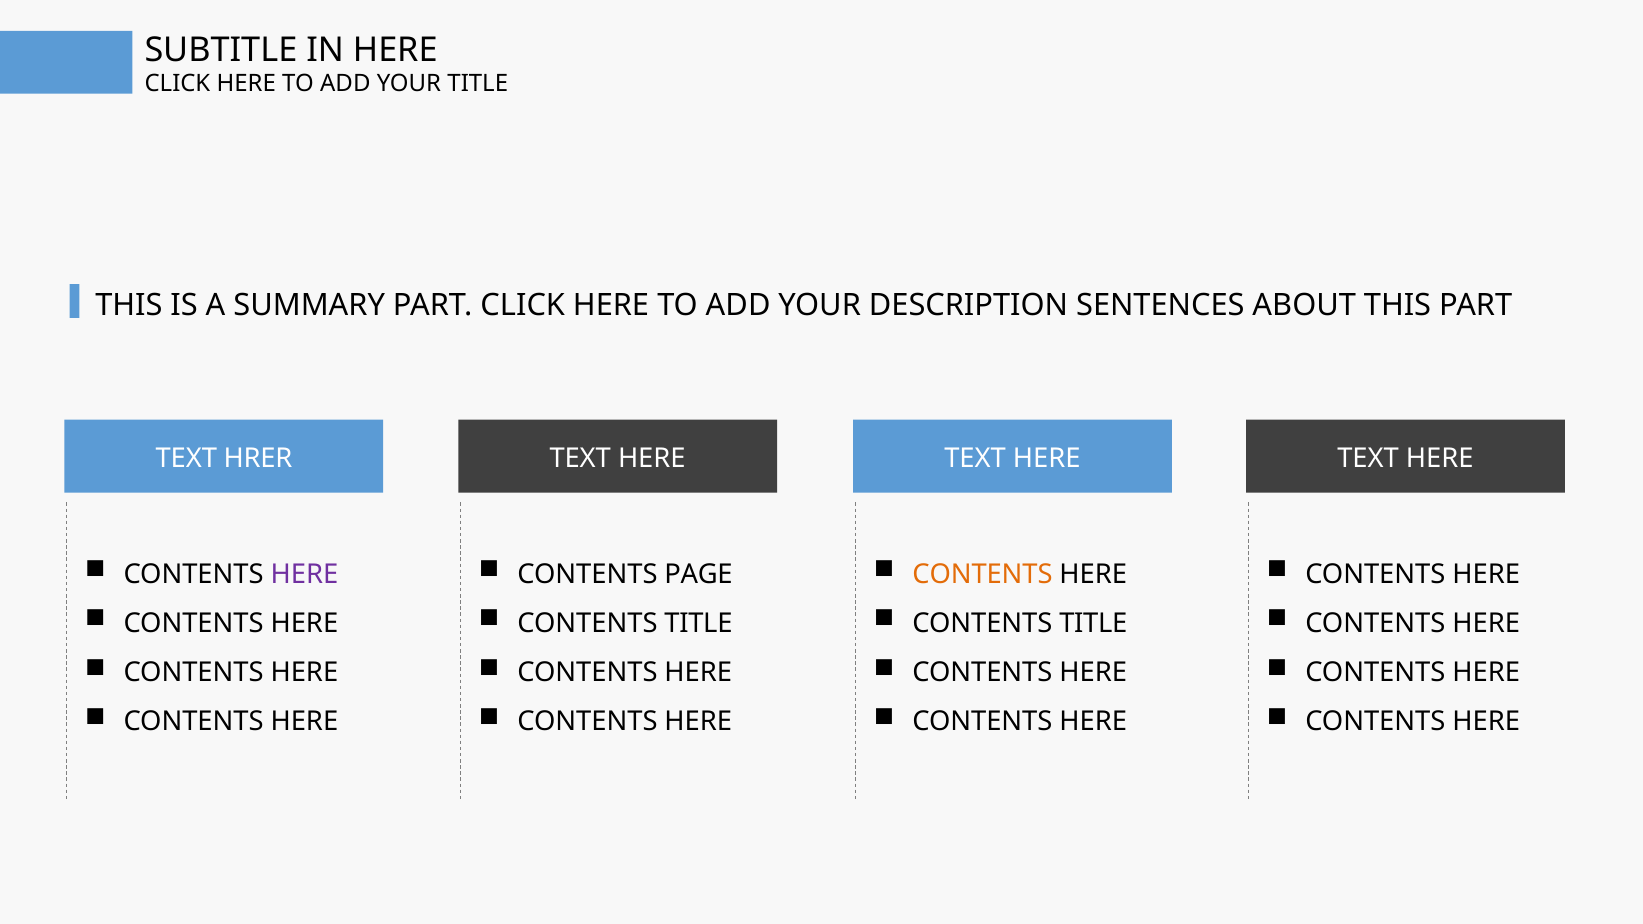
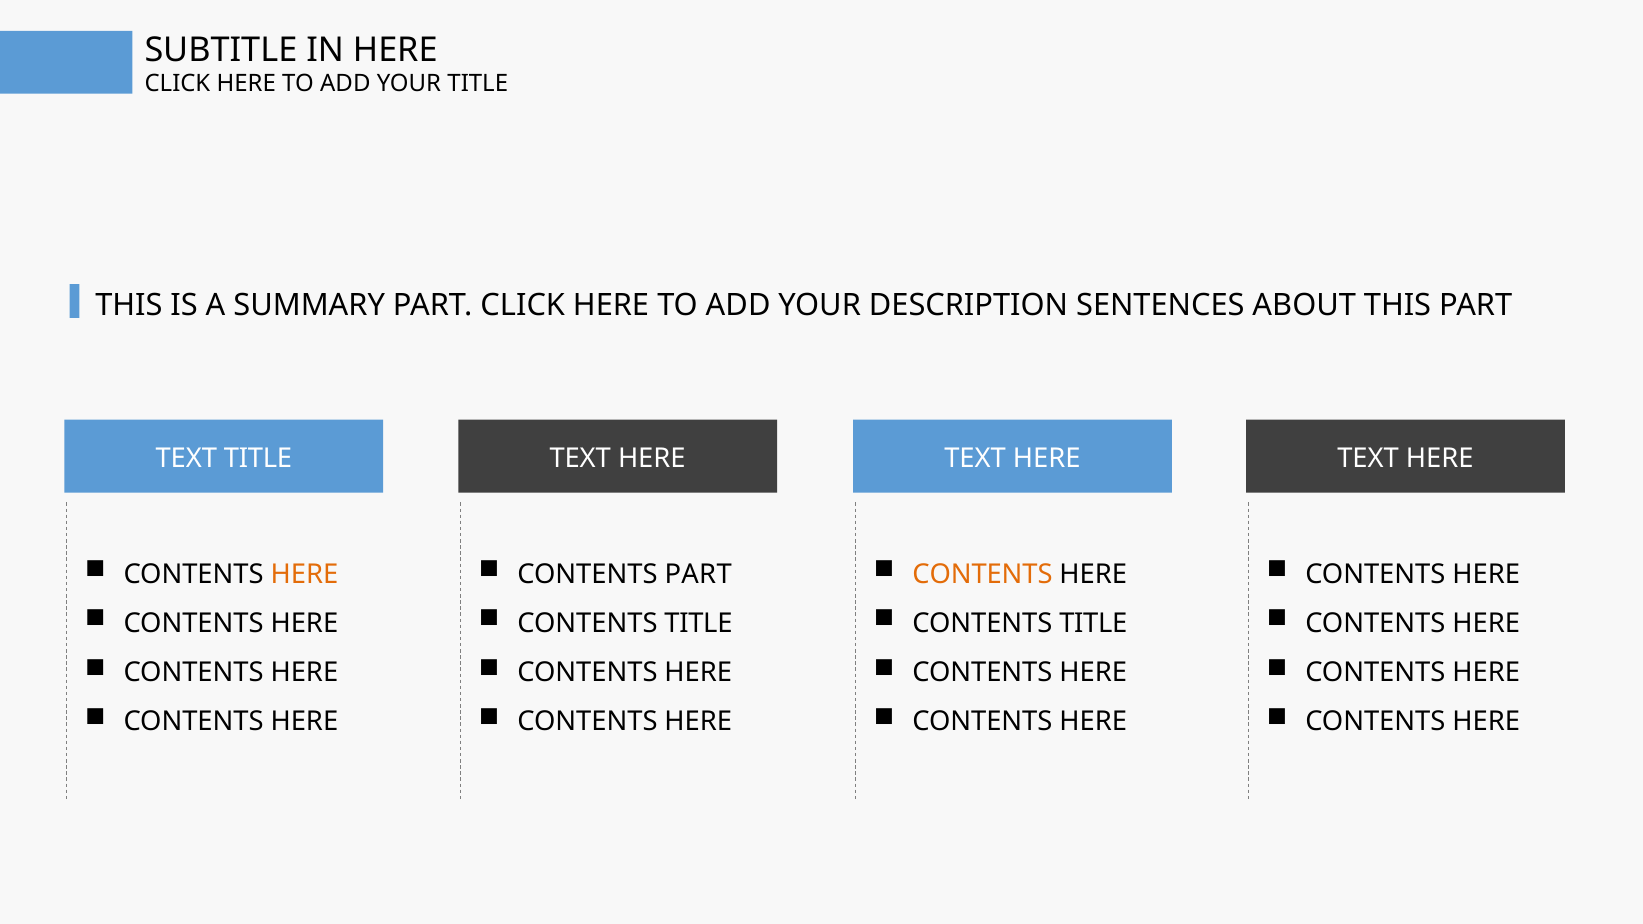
TEXT HRER: HRER -> TITLE
HERE at (304, 574) colour: purple -> orange
CONTENTS PAGE: PAGE -> PART
